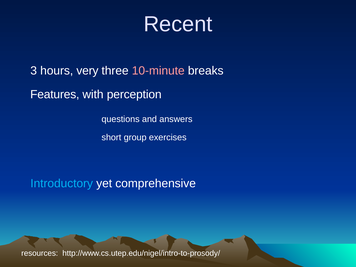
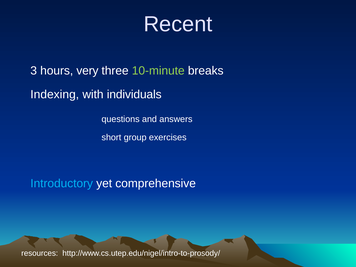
10-minute colour: pink -> light green
Features: Features -> Indexing
perception: perception -> individuals
